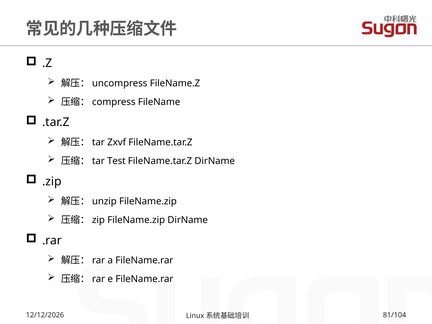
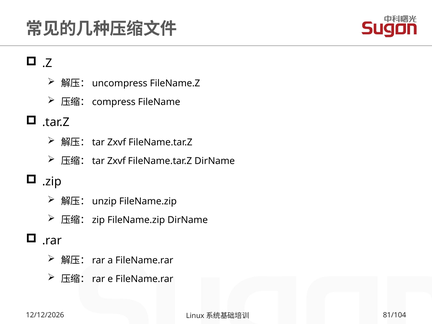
Test at (116, 161): Test -> Zxvf
